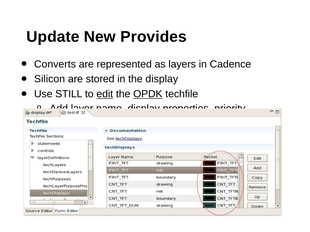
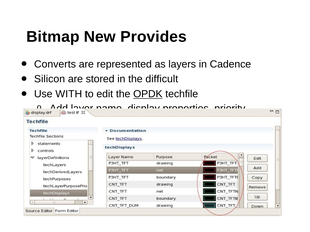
Update: Update -> Bitmap
the display: display -> difficult
STILL: STILL -> WITH
edit underline: present -> none
